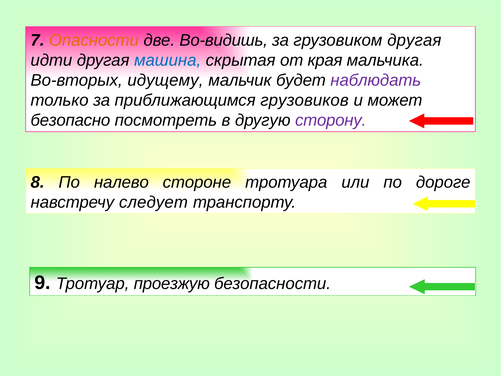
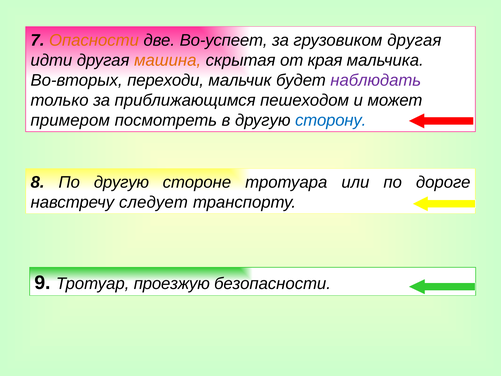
Во-видишь: Во-видишь -> Во-успеет
машина colour: blue -> orange
идущему: идущему -> переходи
грузовиков: грузовиков -> пешеходом
безопасно: безопасно -> примером
сторону colour: purple -> blue
По налево: налево -> другую
